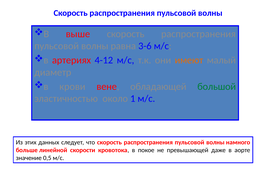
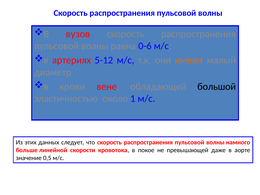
выше: выше -> вузов
3-6: 3-6 -> 0-6
4-12: 4-12 -> 5-12
большой colour: green -> black
